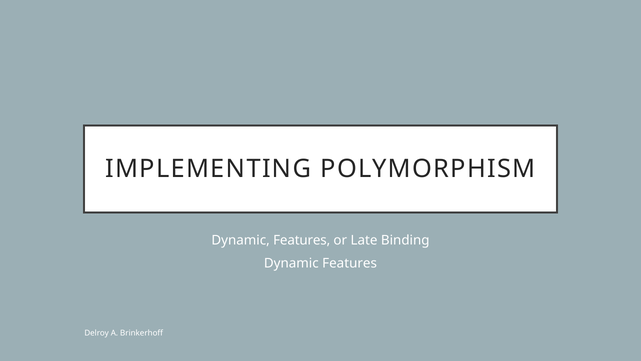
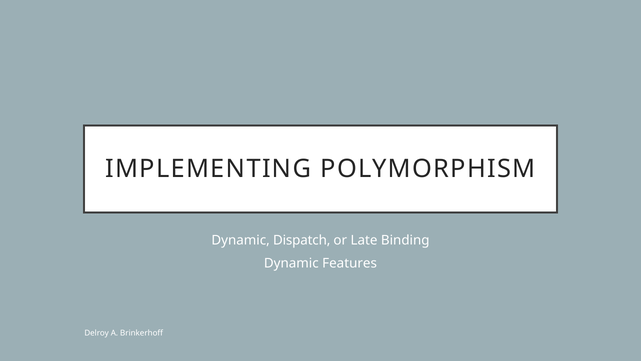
Features at (302, 240): Features -> Dispatch
